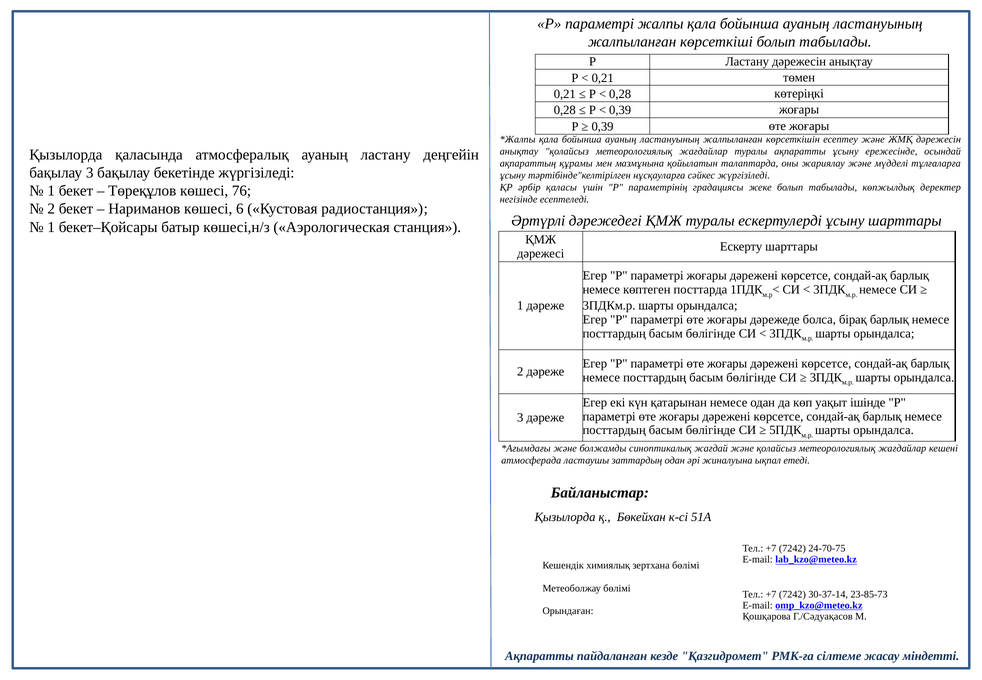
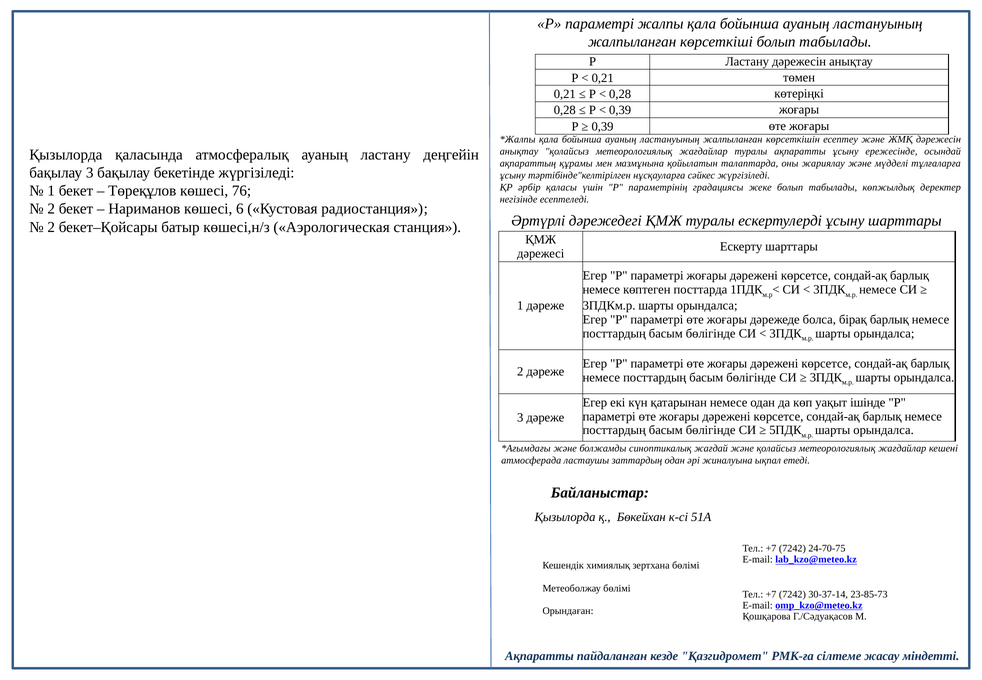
1 at (51, 227): 1 -> 2
